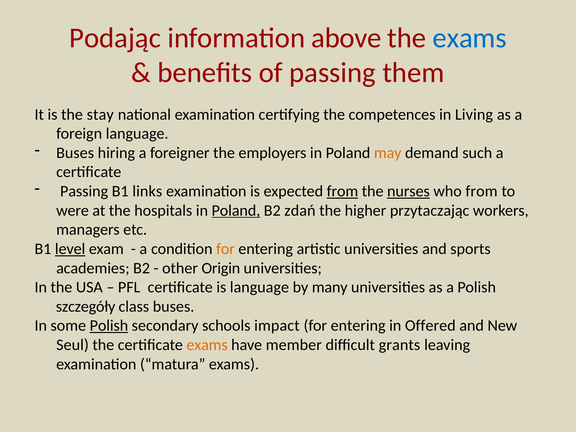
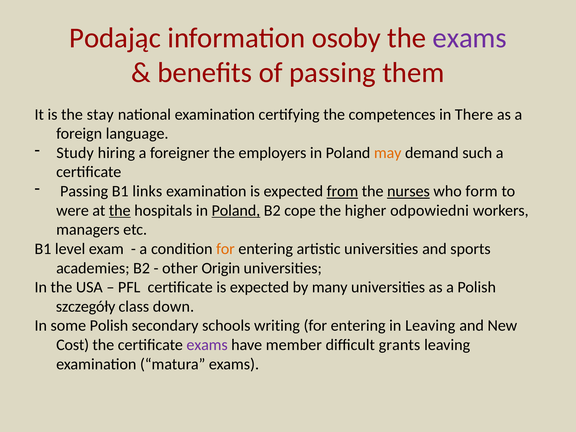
above: above -> osoby
exams at (470, 38) colour: blue -> purple
Living: Living -> There
Buses at (75, 153): Buses -> Study
who from: from -> form
the at (120, 210) underline: none -> present
zdań: zdań -> cope
przytaczając: przytaczając -> odpowiedni
level underline: present -> none
certificate is language: language -> expected
class buses: buses -> down
Polish at (109, 326) underline: present -> none
impact: impact -> writing
in Offered: Offered -> Leaving
Seul: Seul -> Cost
exams at (207, 345) colour: orange -> purple
